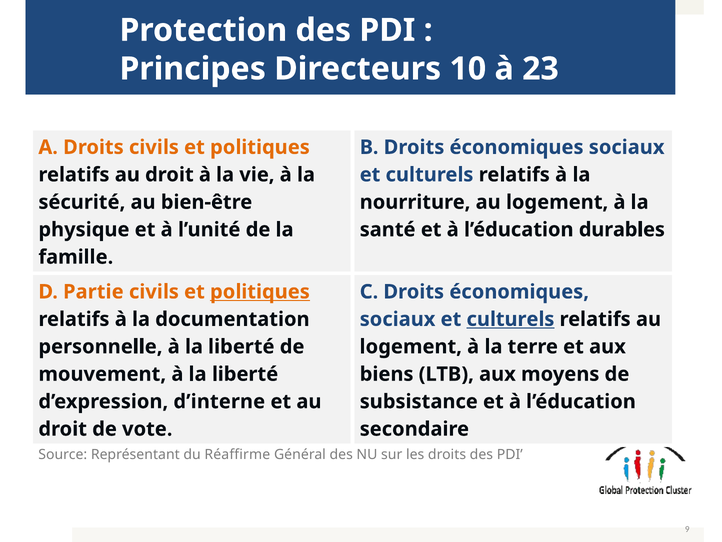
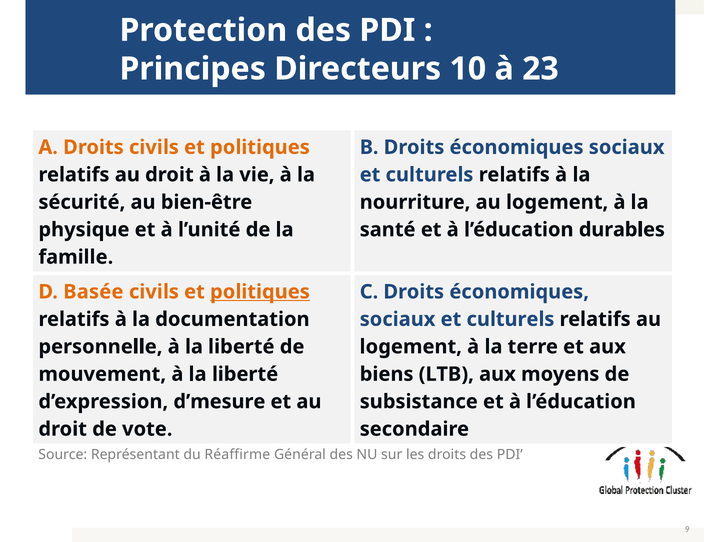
Partie: Partie -> Basée
culturels at (510, 319) underline: present -> none
d’interne: d’interne -> d’mesure
